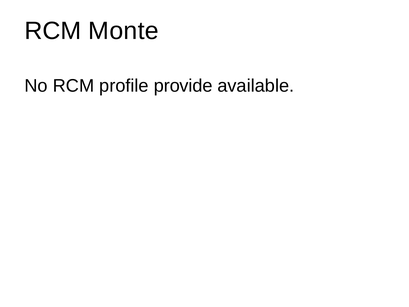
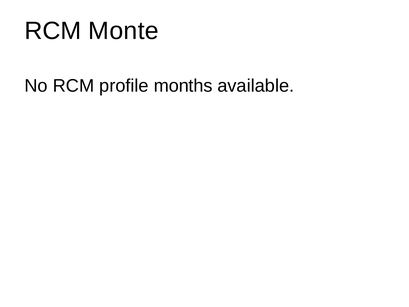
provide: provide -> months
